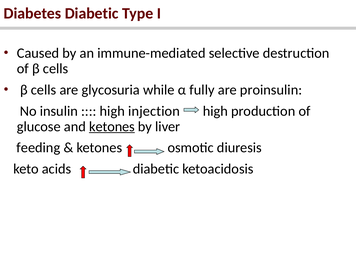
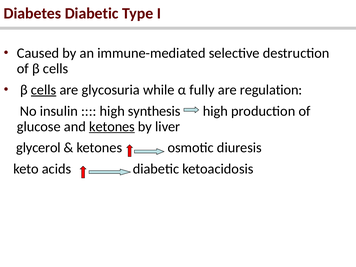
cells at (44, 90) underline: none -> present
proinsulin: proinsulin -> regulation
injection: injection -> synthesis
feeding: feeding -> glycerol
